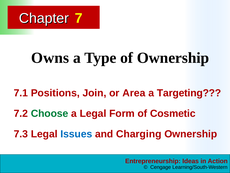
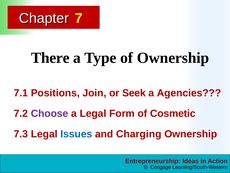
Owns: Owns -> There
Area: Area -> Seek
Targeting: Targeting -> Agencies
Choose colour: green -> purple
